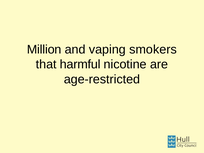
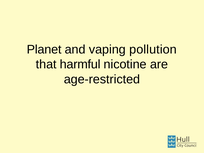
Million: Million -> Planet
smokers: smokers -> pollution
